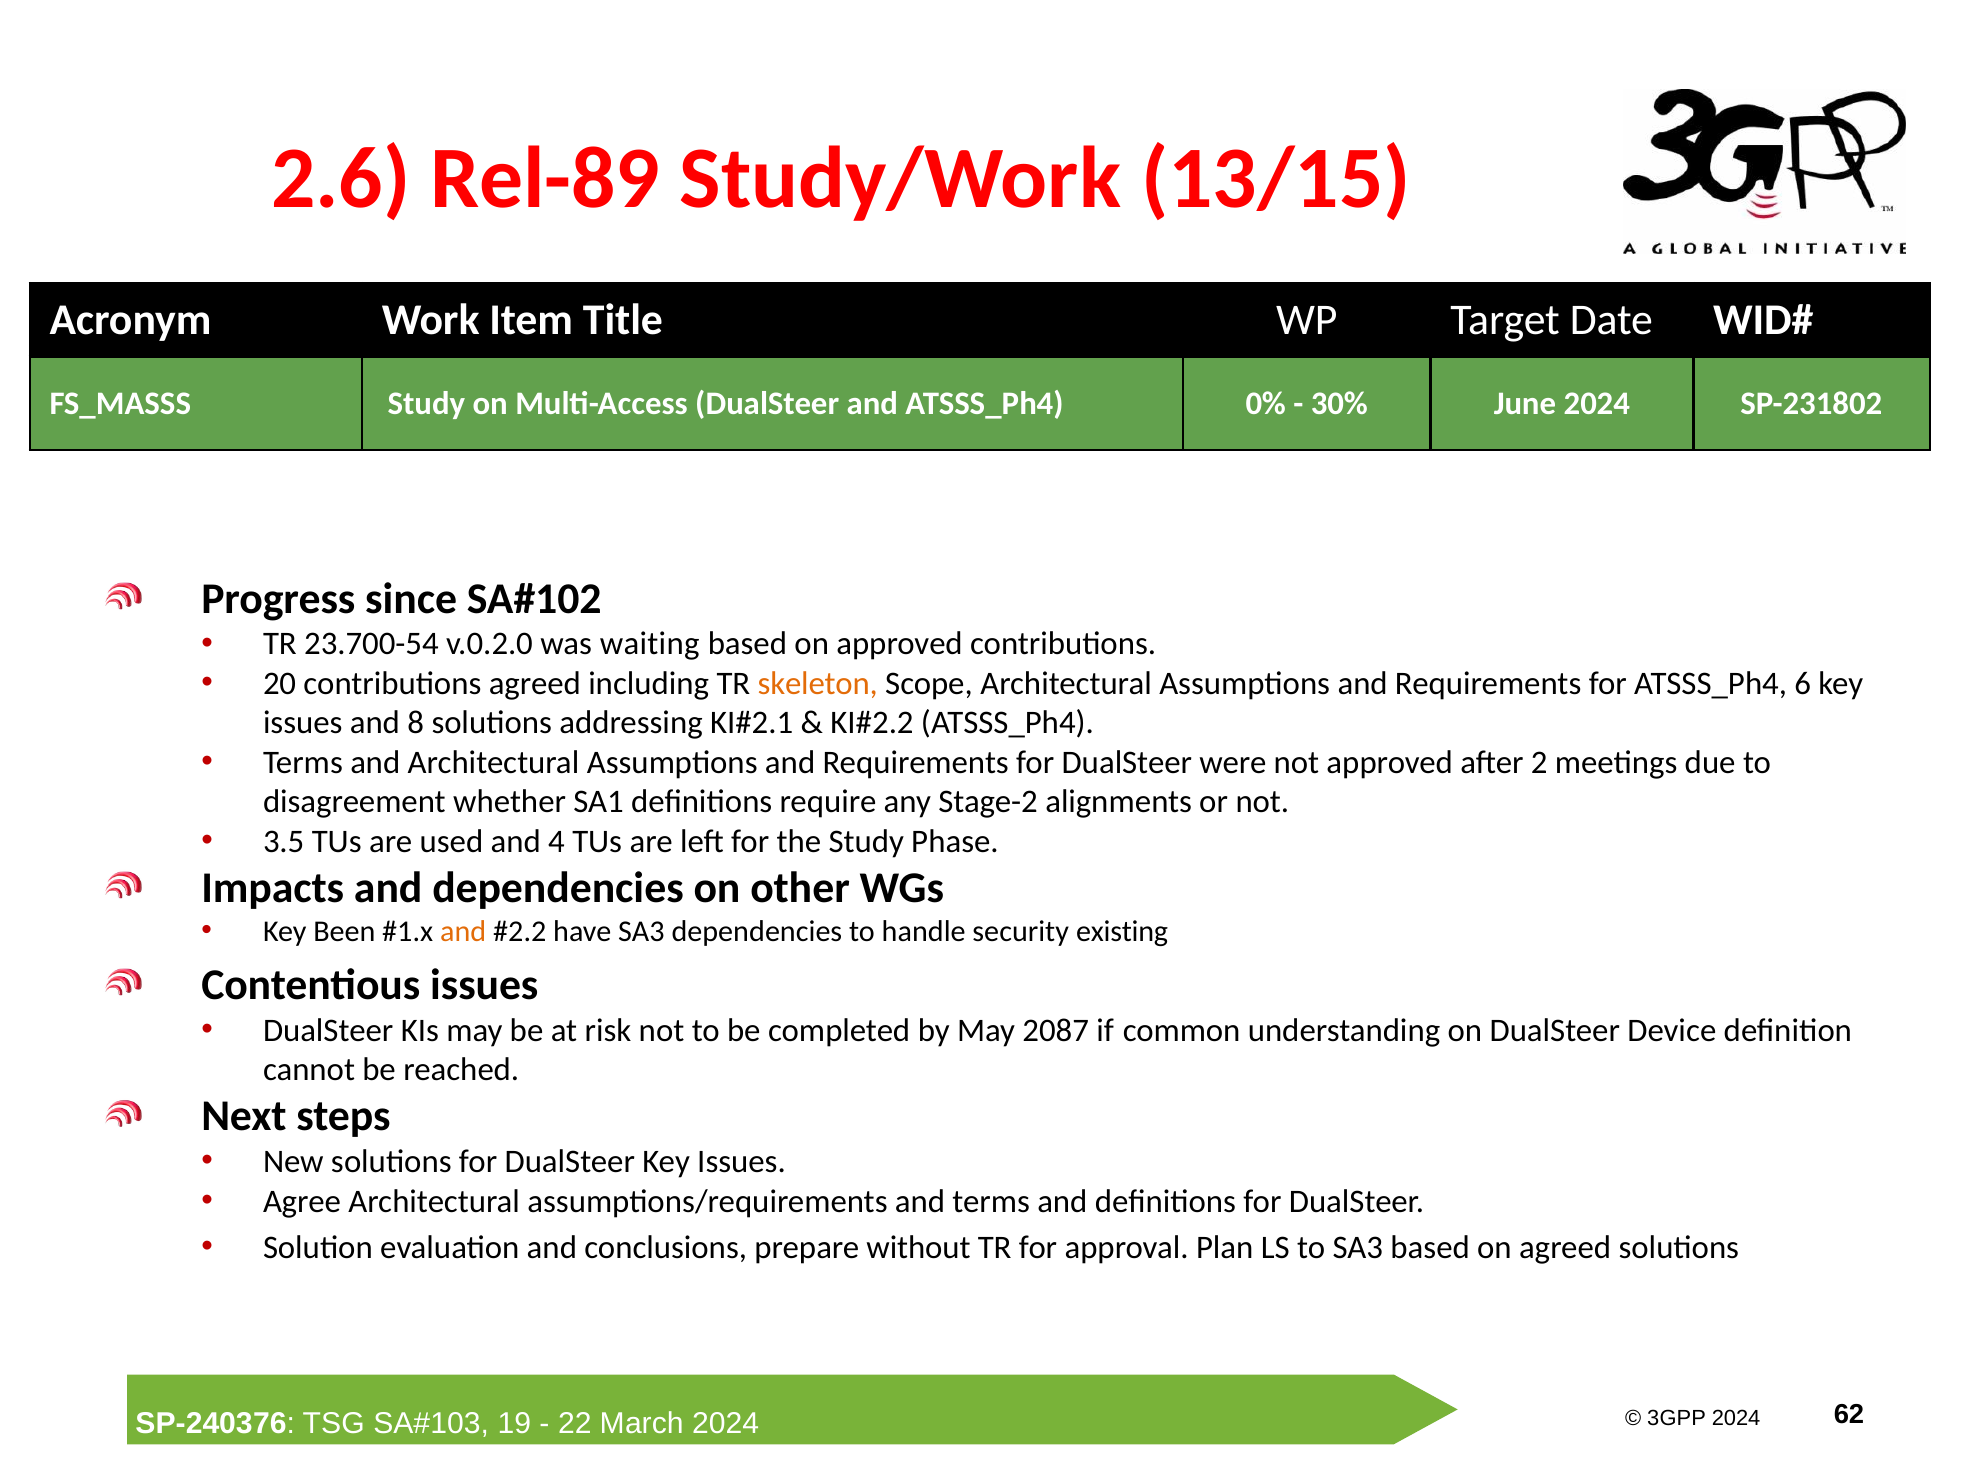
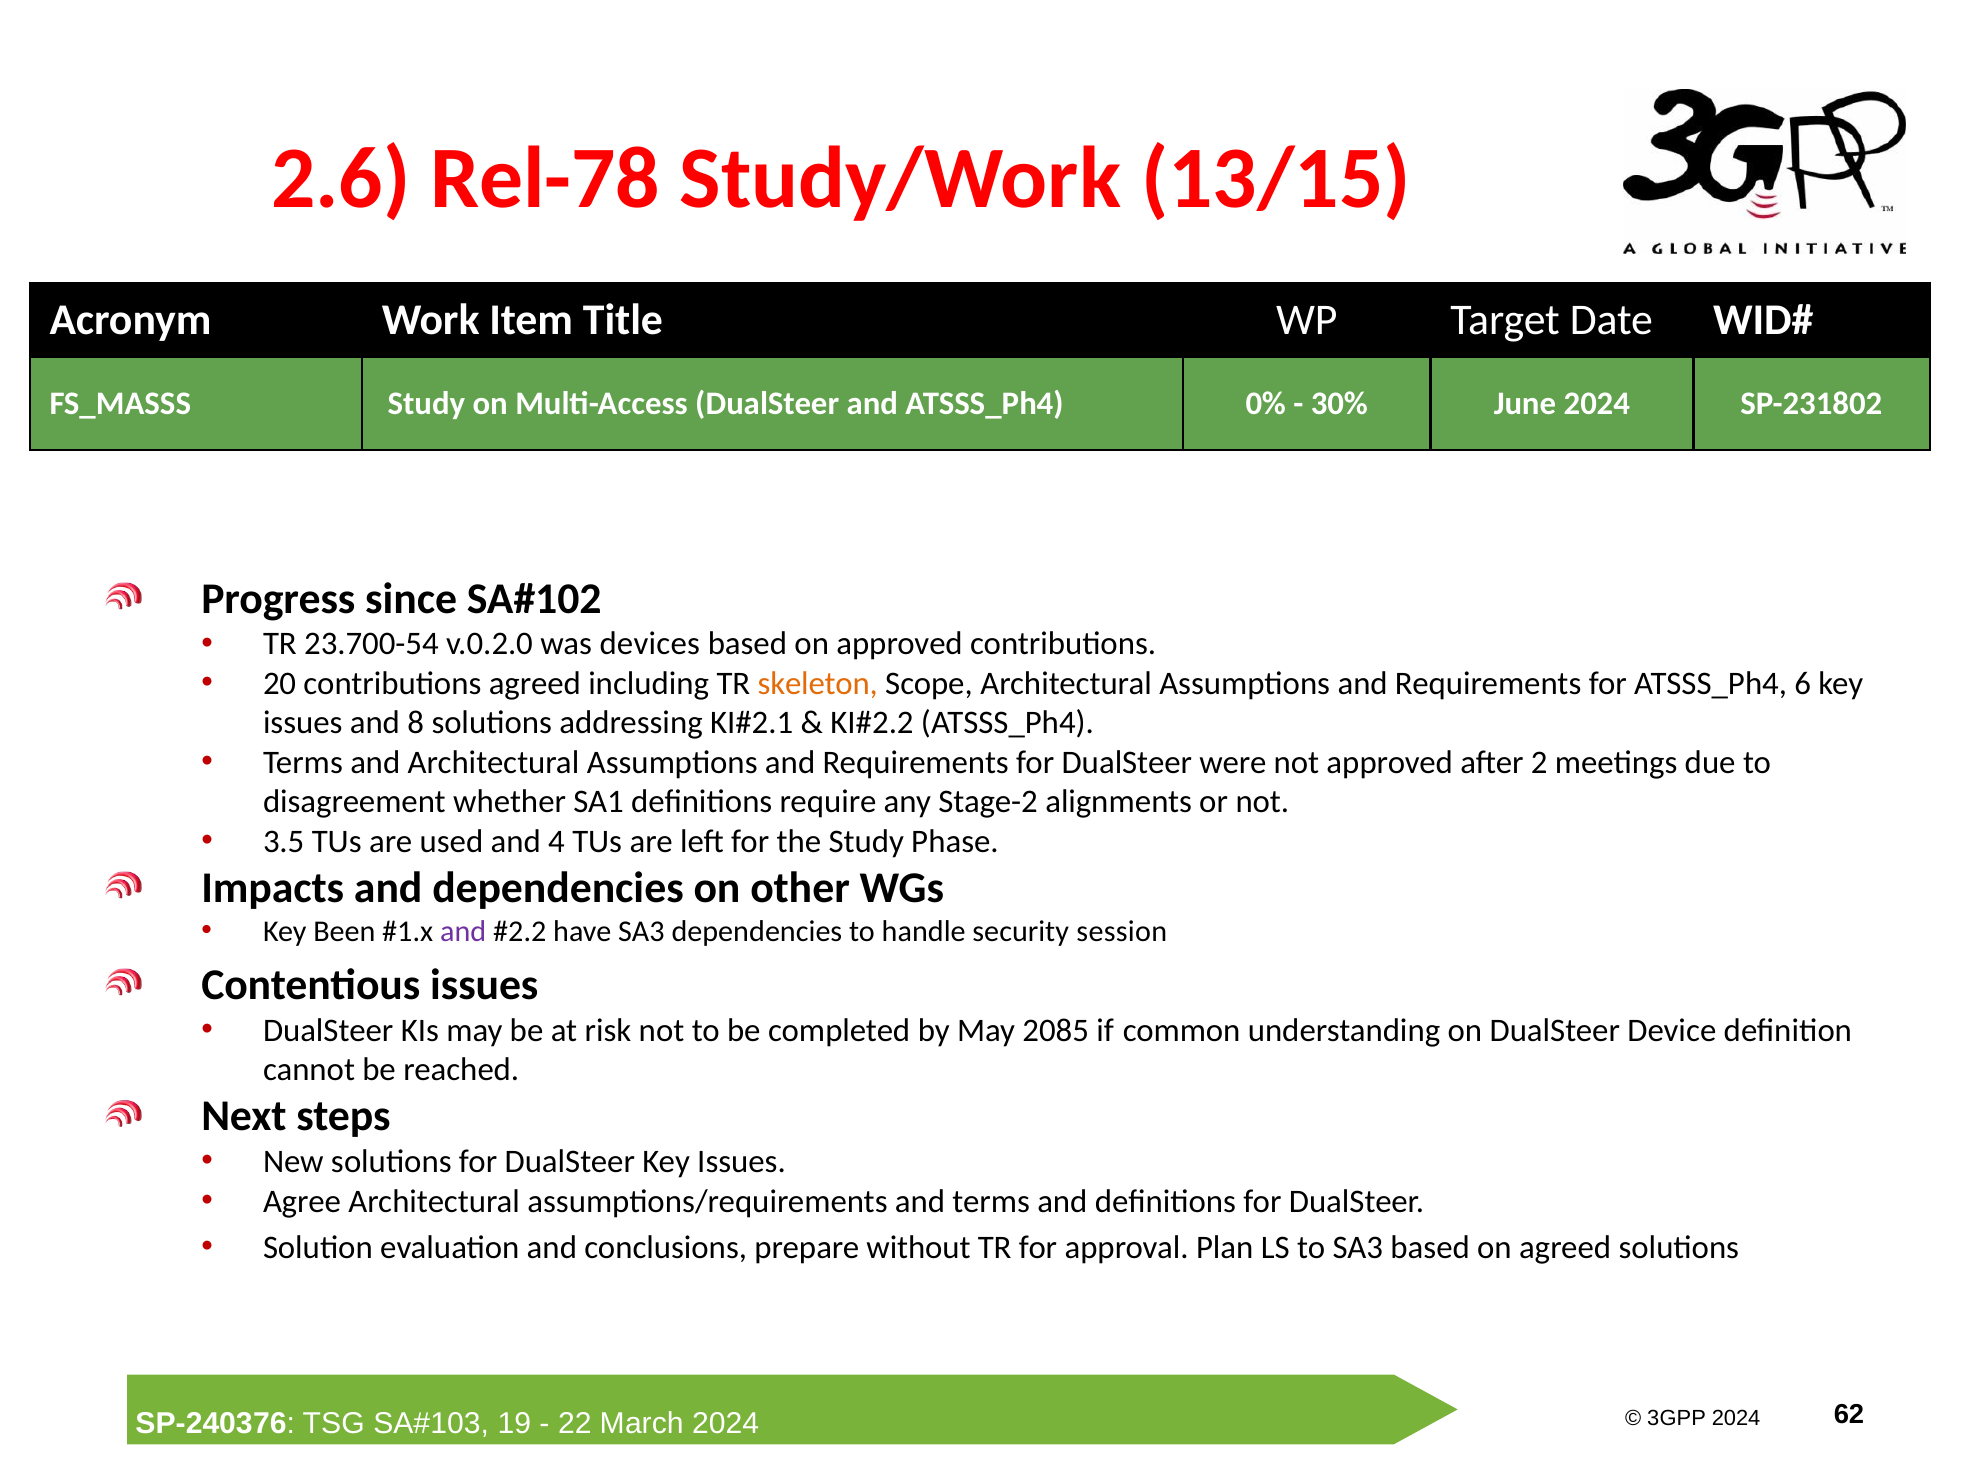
Rel-89: Rel-89 -> Rel-78
waiting: waiting -> devices
and at (463, 931) colour: orange -> purple
existing: existing -> session
2087: 2087 -> 2085
